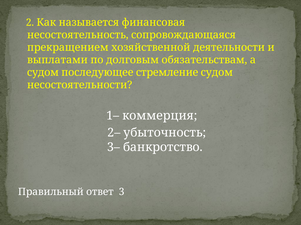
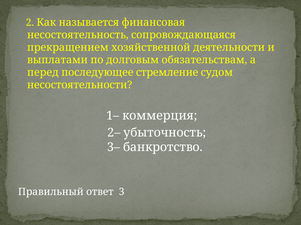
судом at (43, 73): судом -> перед
